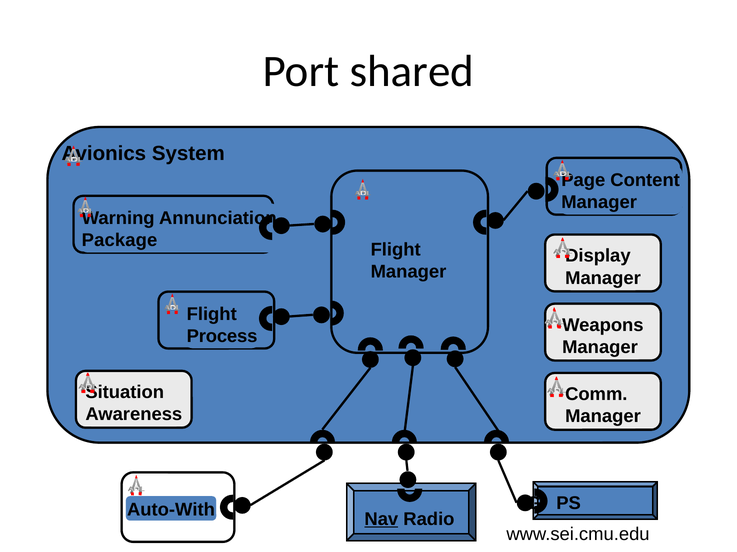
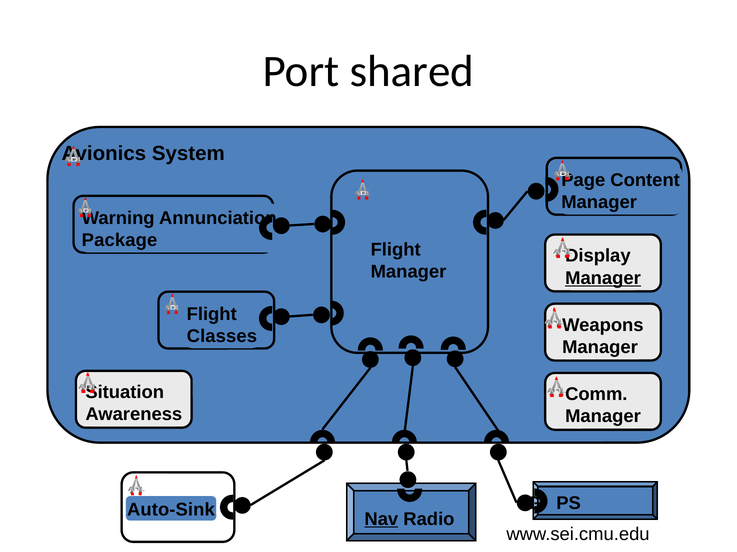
Manager at (603, 278) underline: none -> present
Process: Process -> Classes
Auto-With: Auto-With -> Auto-Sink
